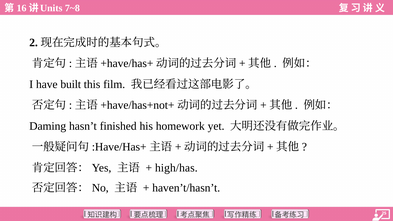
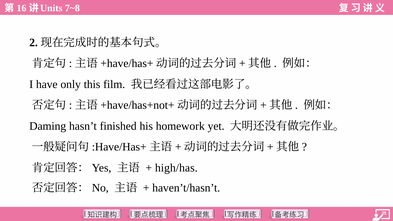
built: built -> only
